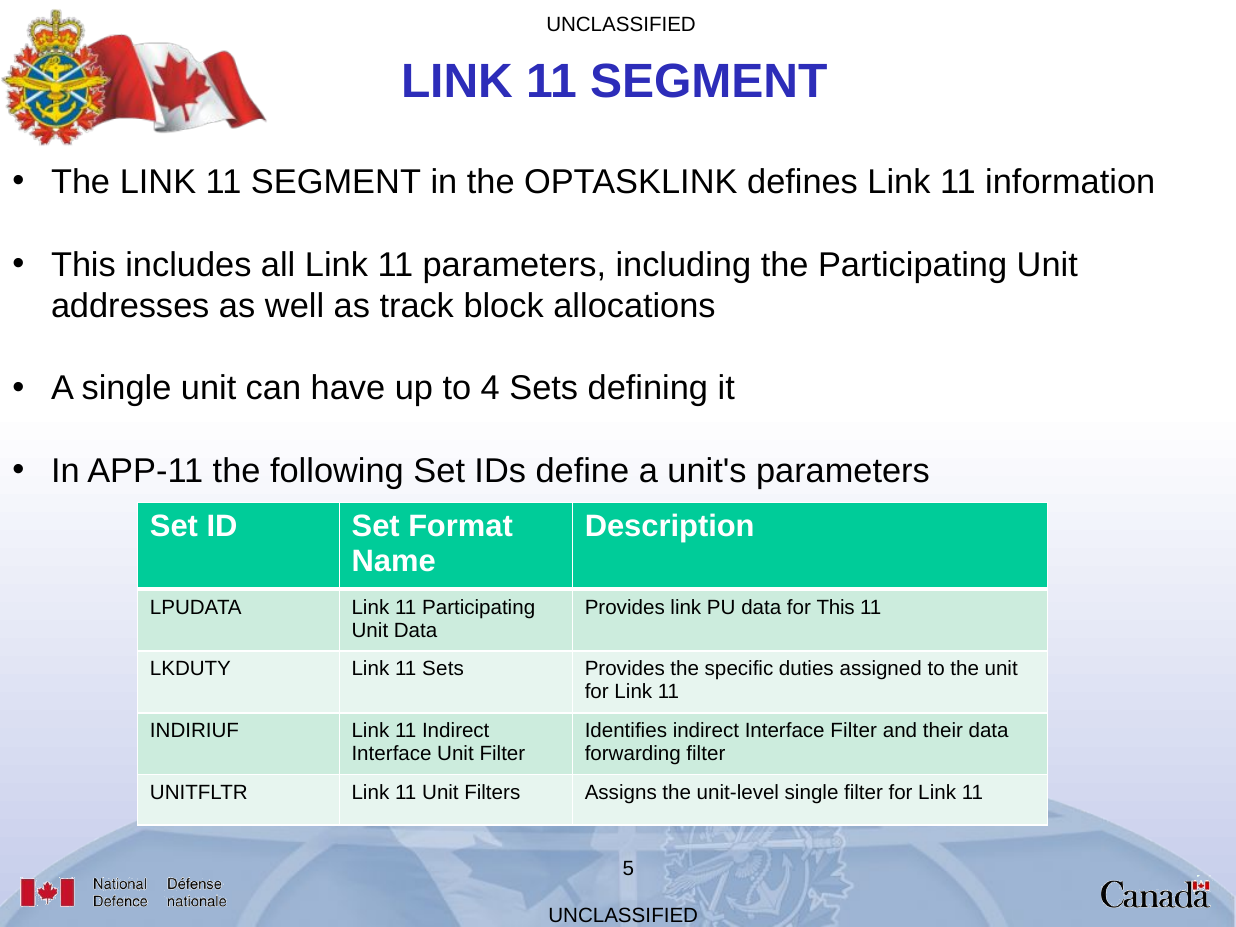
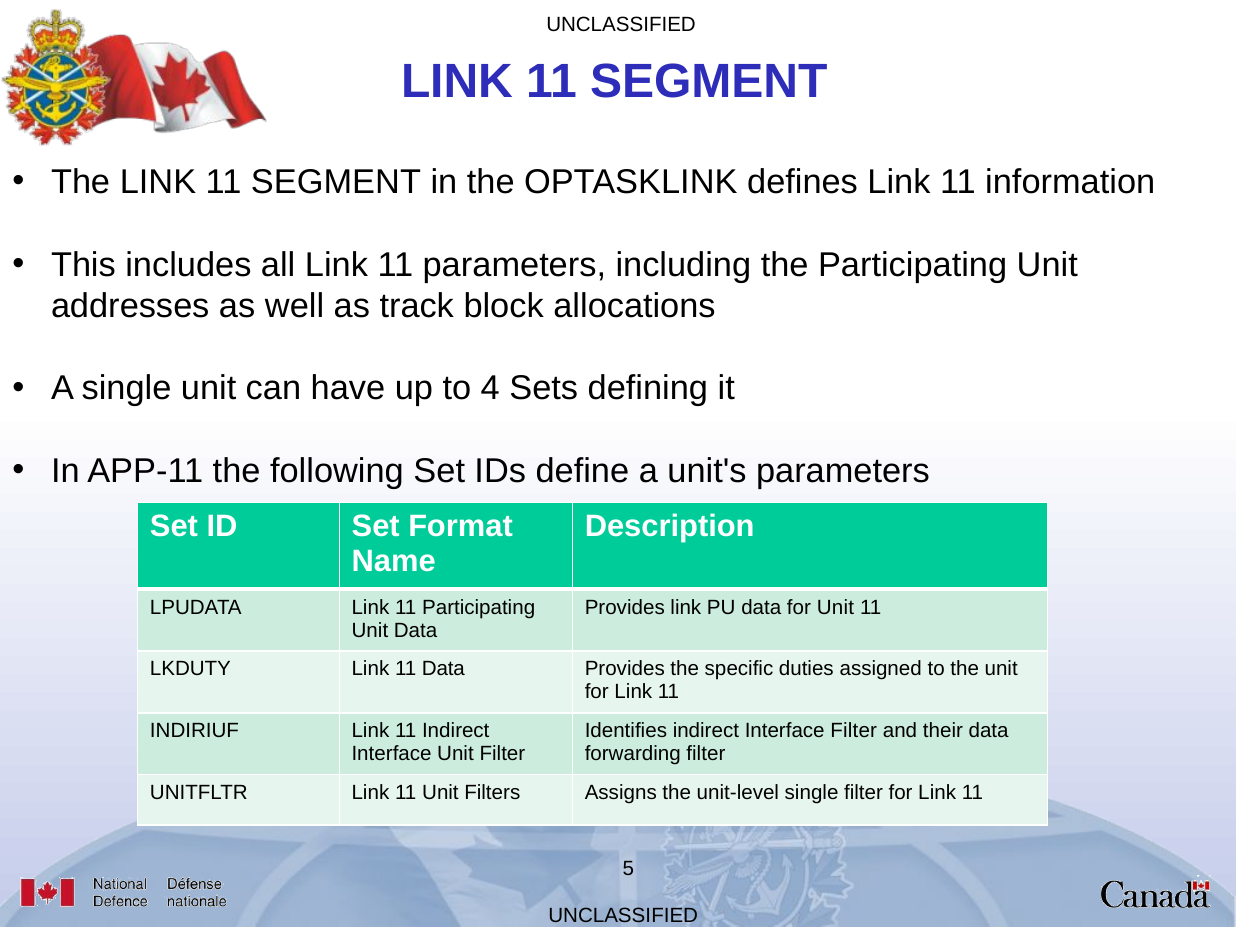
for This: This -> Unit
11 Sets: Sets -> Data
